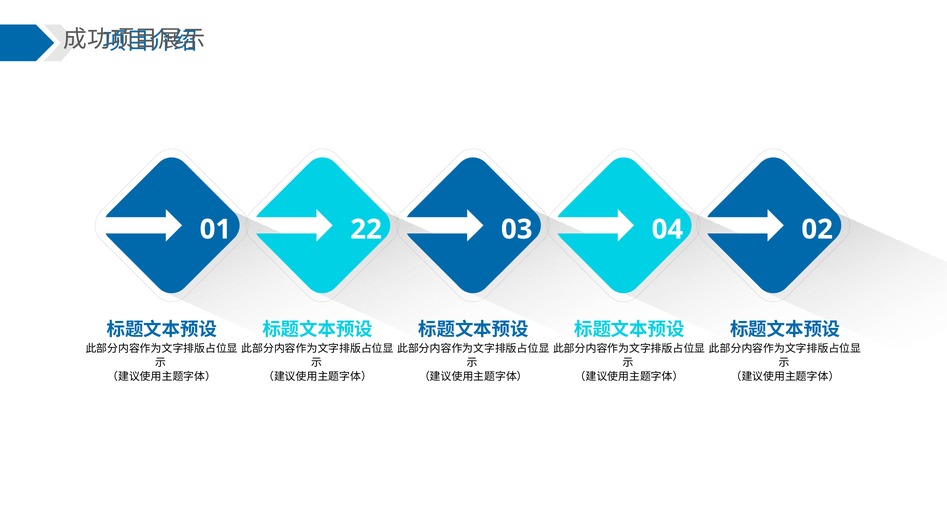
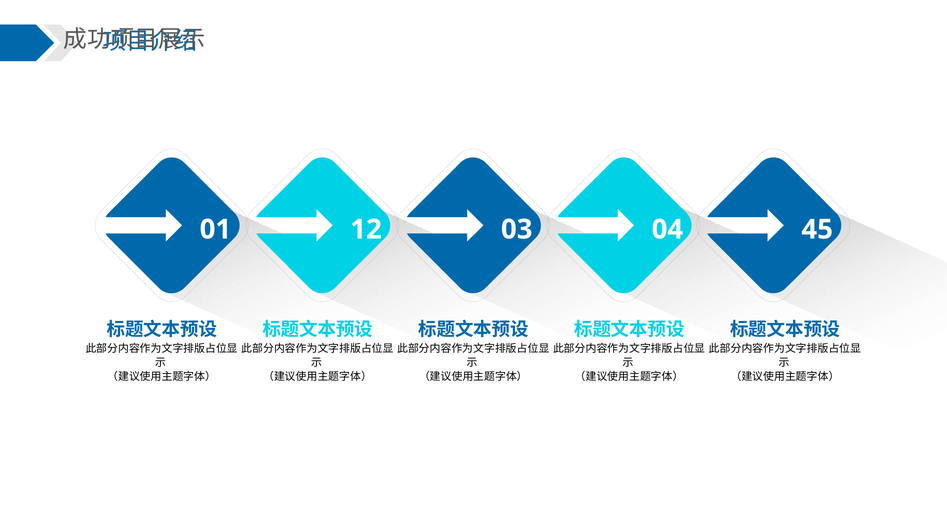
22: 22 -> 12
02: 02 -> 45
